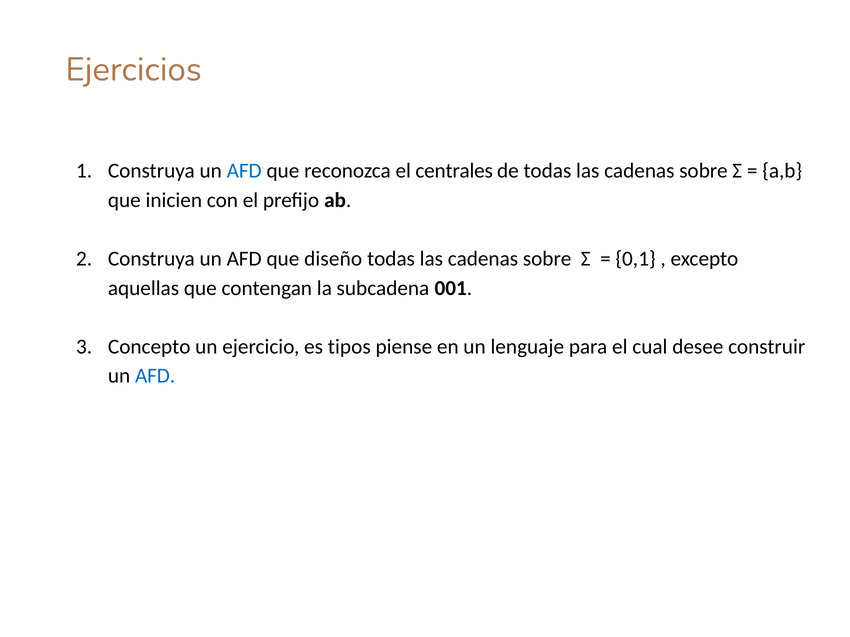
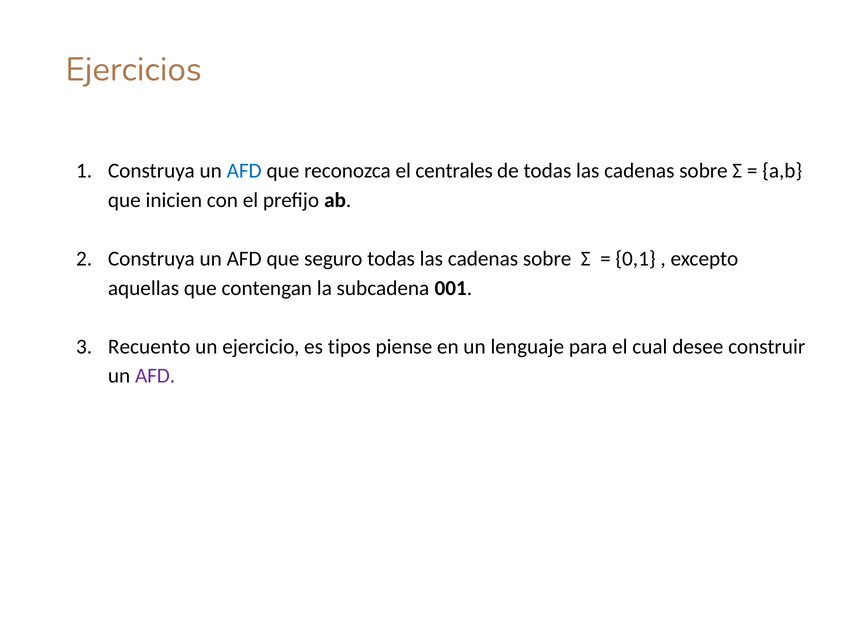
diseño: diseño -> seguro
Concepto: Concepto -> Recuento
AFD at (155, 376) colour: blue -> purple
